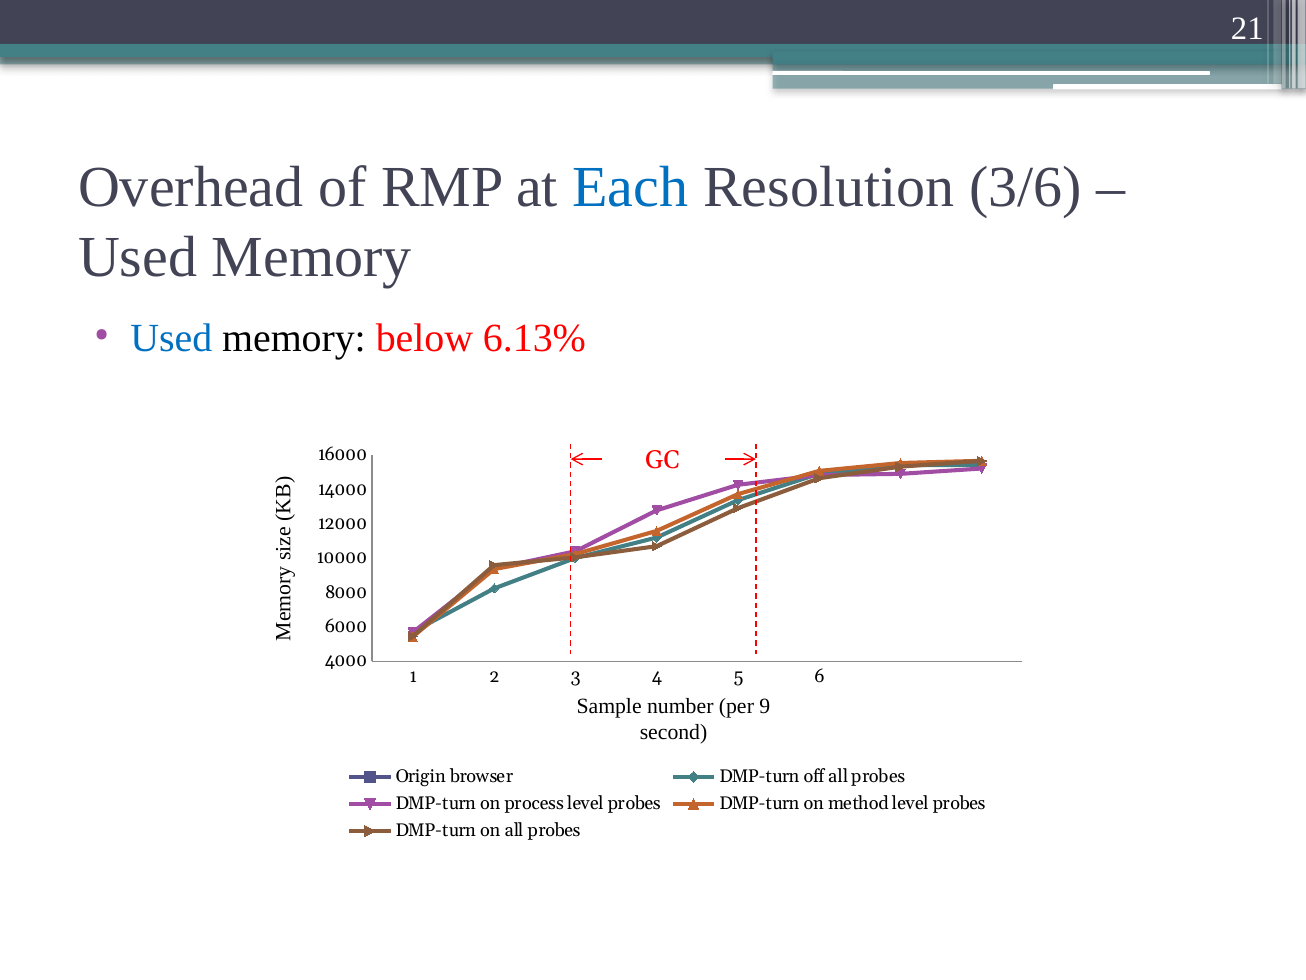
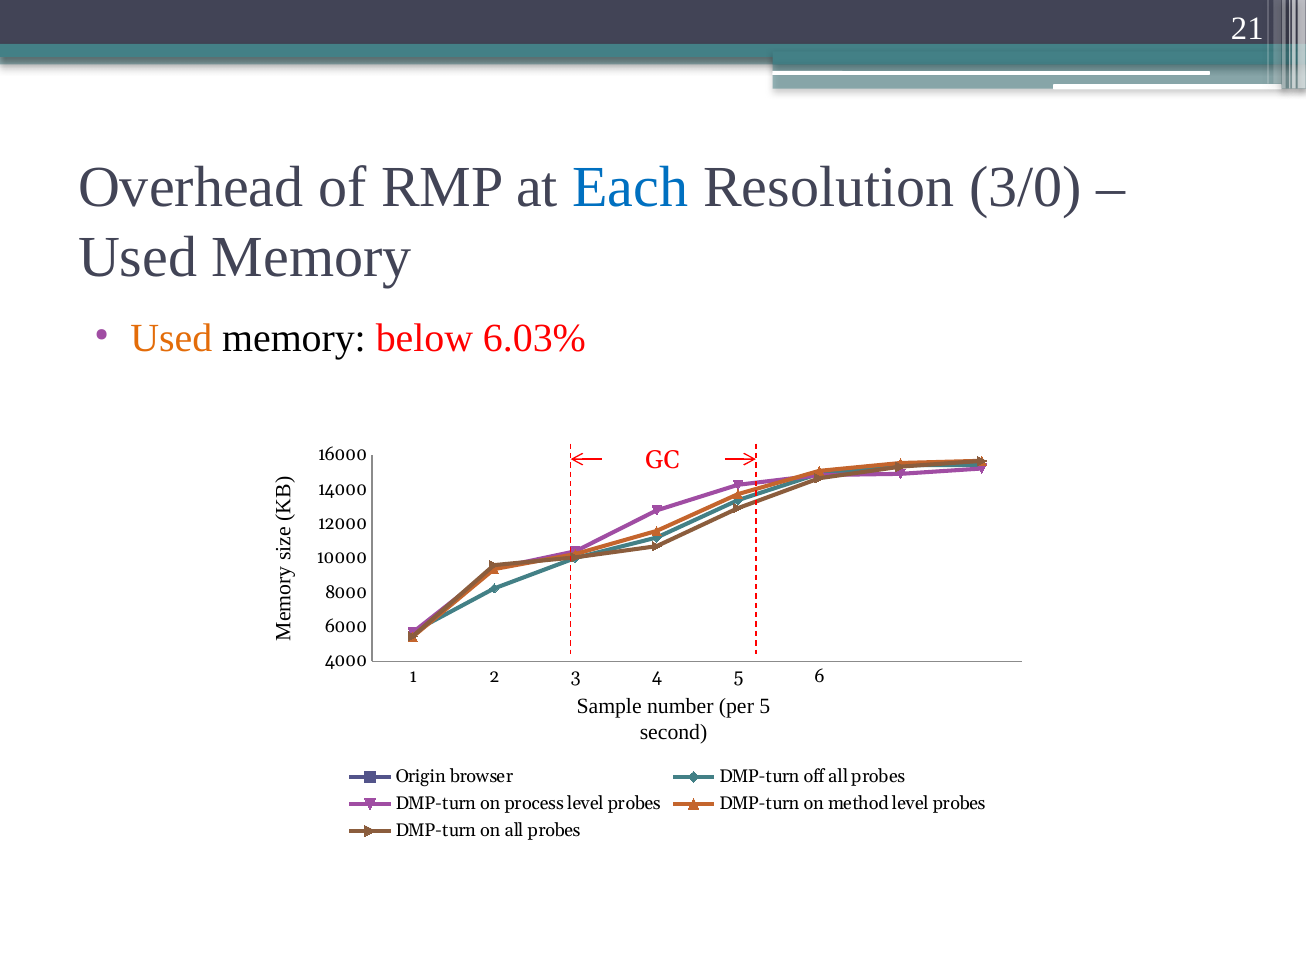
3/6: 3/6 -> 3/0
Used at (171, 338) colour: blue -> orange
6.13%: 6.13% -> 6.03%
per 9: 9 -> 5
